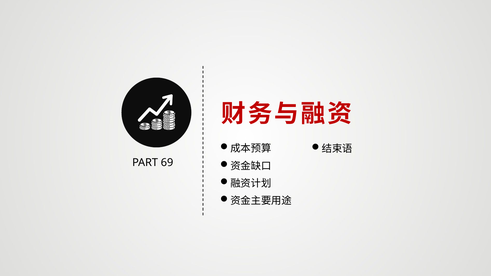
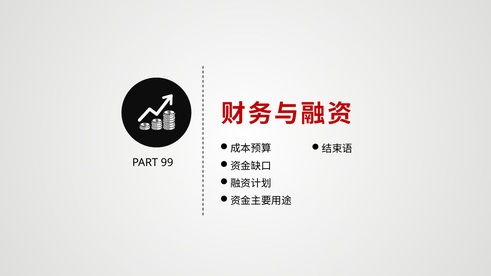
69: 69 -> 99
